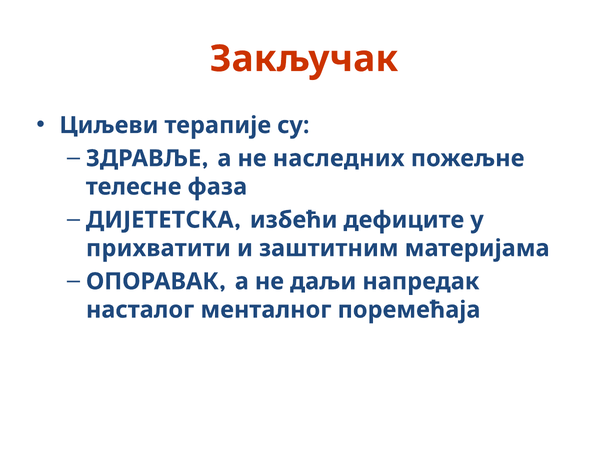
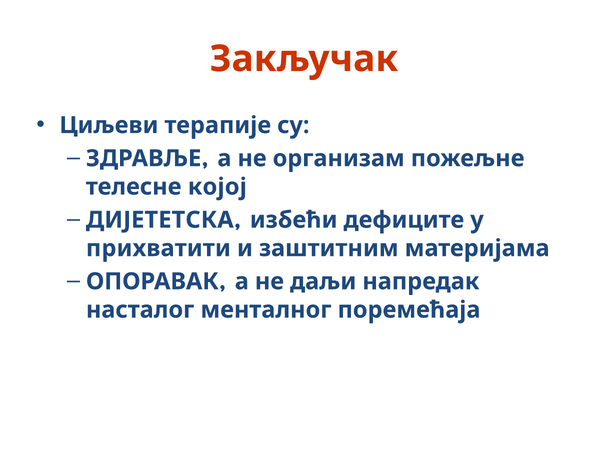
наследних: наследних -> организам
фаза: фаза -> којој
